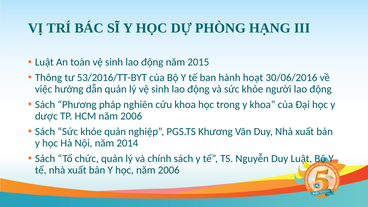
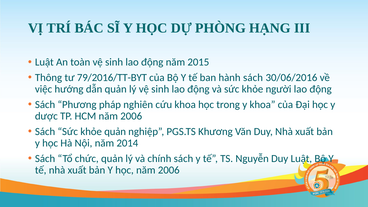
53/2016/TT-BYT: 53/2016/TT-BYT -> 79/2016/TT-BYT
hành hoạt: hoạt -> sách
